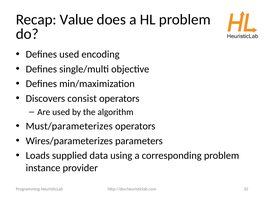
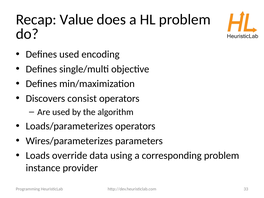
Must/parameterizes: Must/parameterizes -> Loads/parameterizes
supplied: supplied -> override
